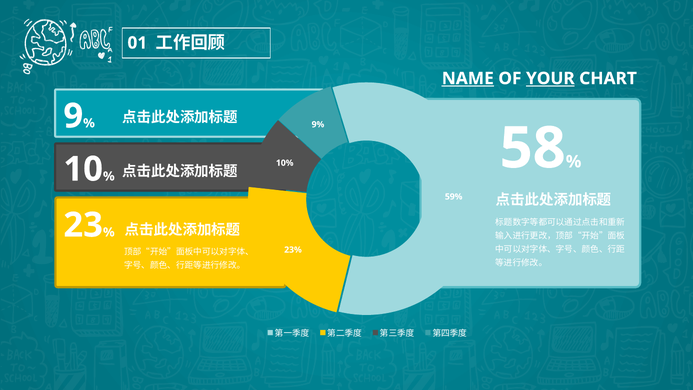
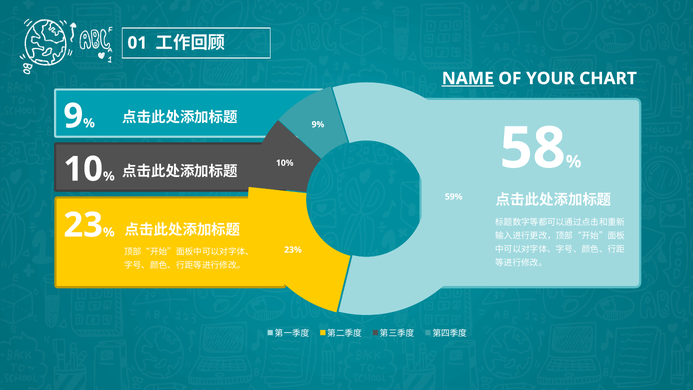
YOUR underline: present -> none
